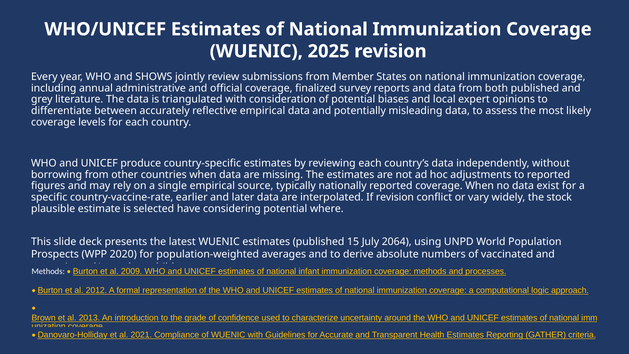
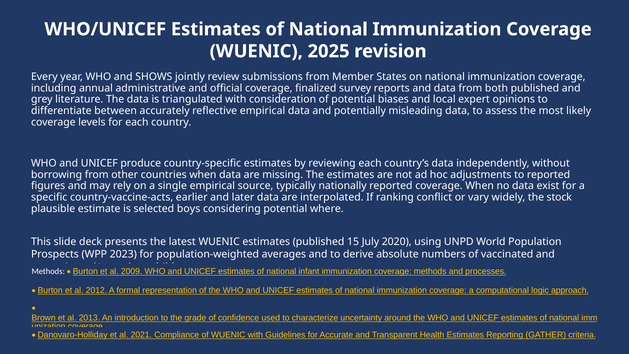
country-vaccine-rate: country-vaccine-rate -> country-vaccine-acts
If revision: revision -> ranking
have: have -> boys
2064: 2064 -> 2020
2020: 2020 -> 2023
